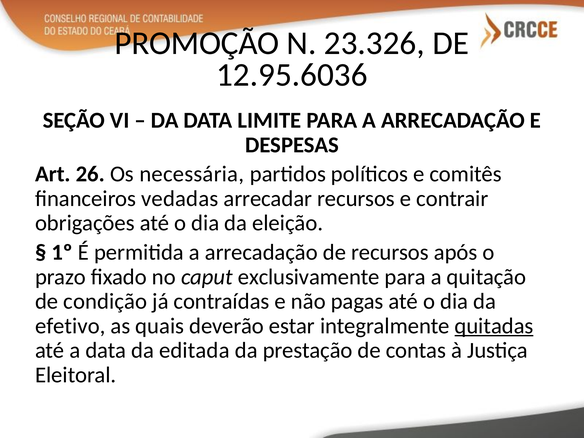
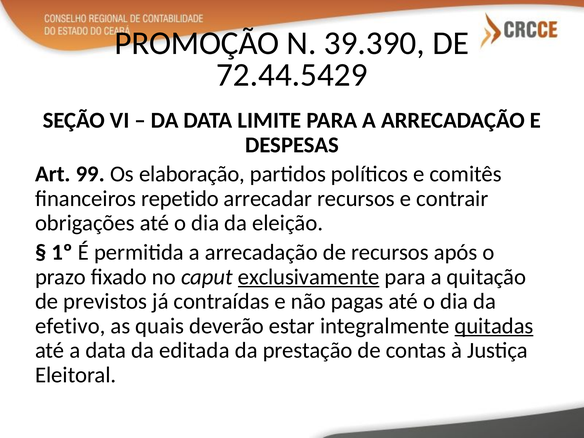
23.326: 23.326 -> 39.390
12.95.6036: 12.95.6036 -> 72.44.5429
26: 26 -> 99
necessária: necessária -> elaboração
vedadas: vedadas -> repetido
exclusivamente underline: none -> present
condição: condição -> previstos
